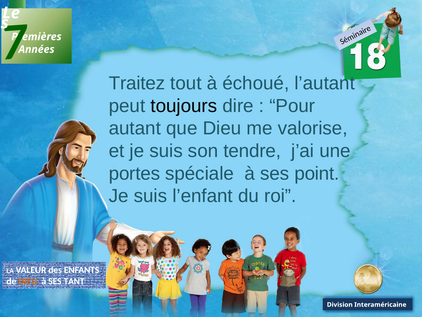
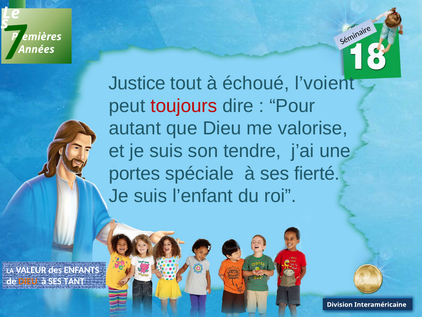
Traitez: Traitez -> Justice
l’autant: l’autant -> l’voient
toujours colour: black -> red
point: point -> fierté
